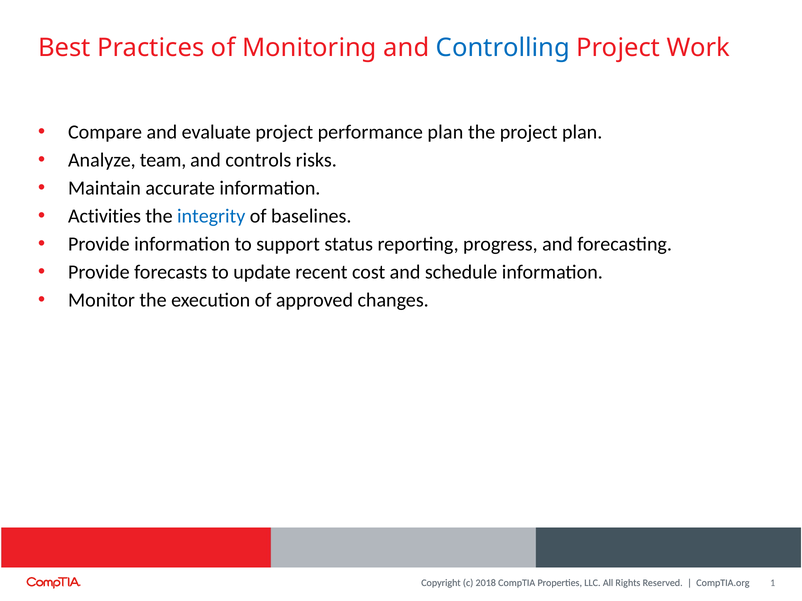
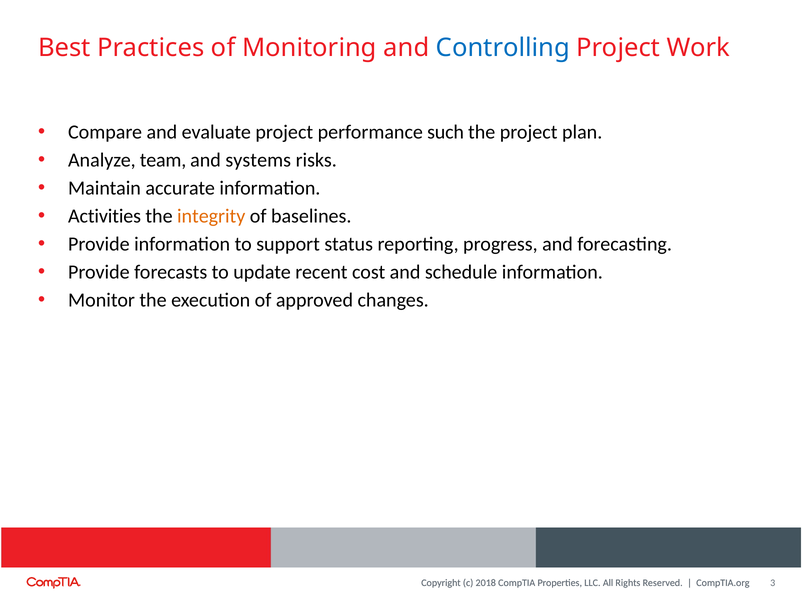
performance plan: plan -> such
controls: controls -> systems
integrity colour: blue -> orange
1: 1 -> 3
